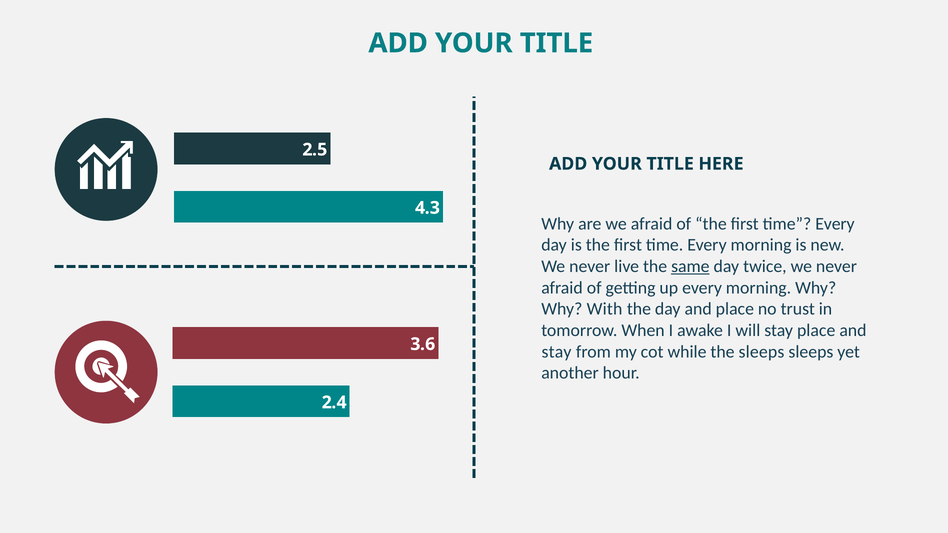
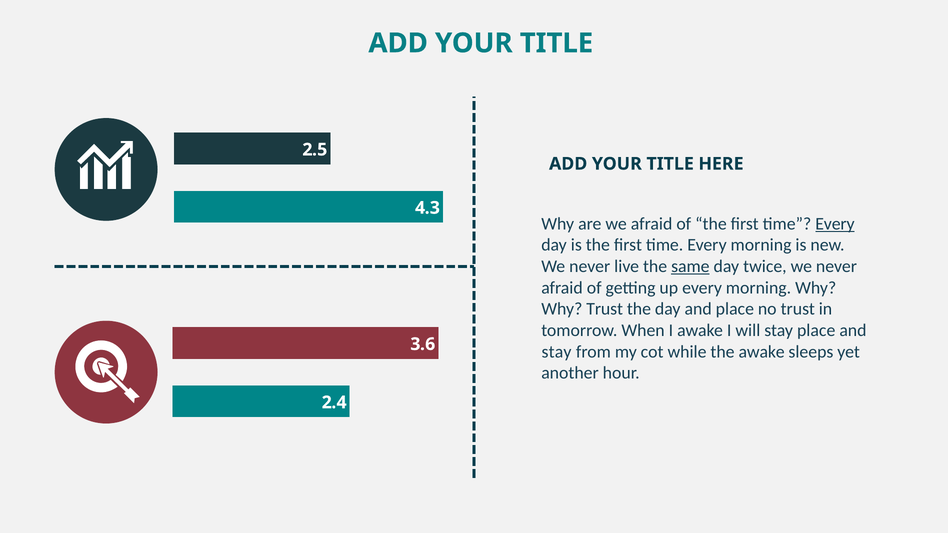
Every at (835, 224) underline: none -> present
Why With: With -> Trust
the sleeps: sleeps -> awake
